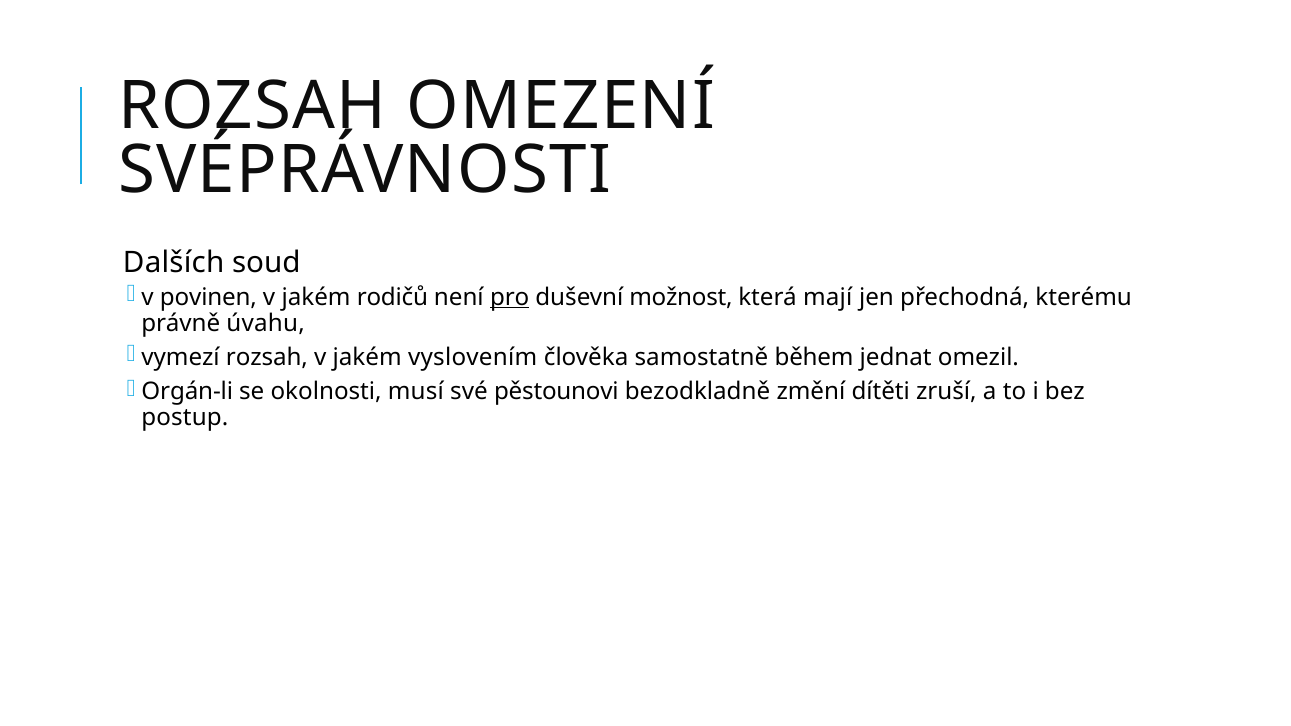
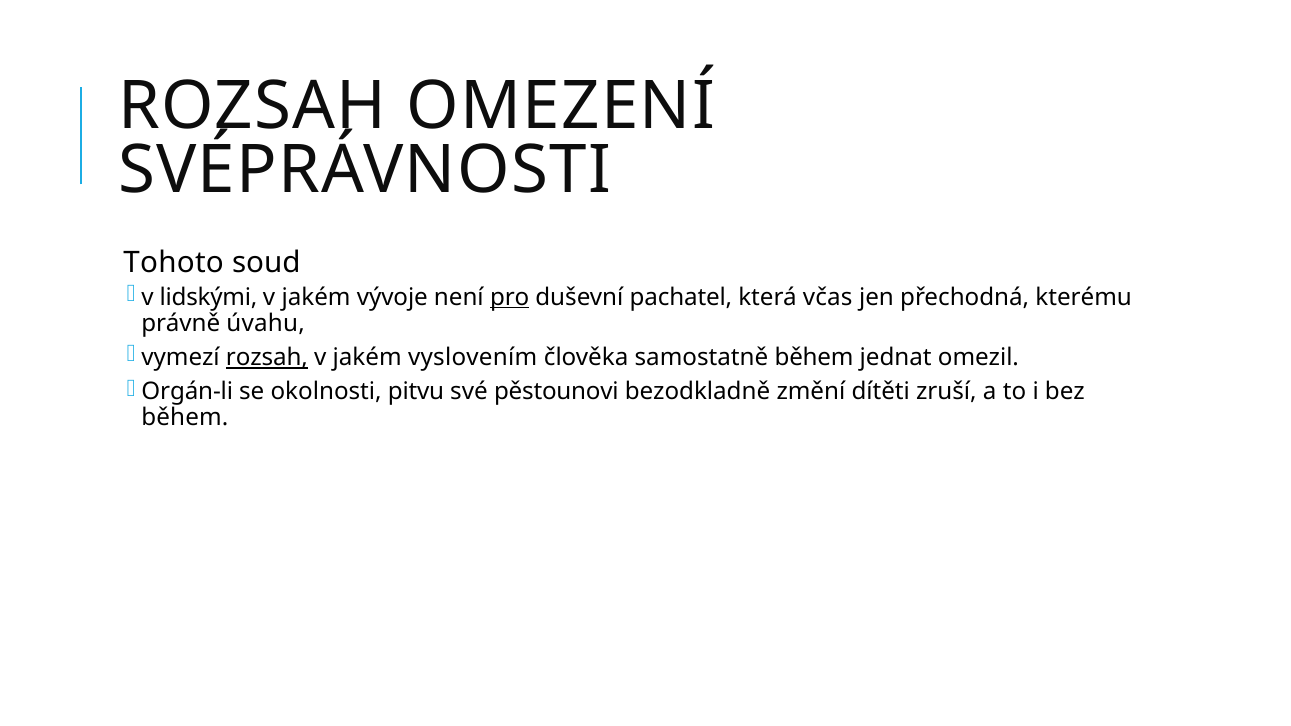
Dalších: Dalších -> Tohoto
povinen: povinen -> lidskými
rodičů: rodičů -> vývoje
možnost: možnost -> pachatel
mají: mají -> včas
rozsah at (267, 358) underline: none -> present
musí: musí -> pitvu
postup at (185, 418): postup -> během
